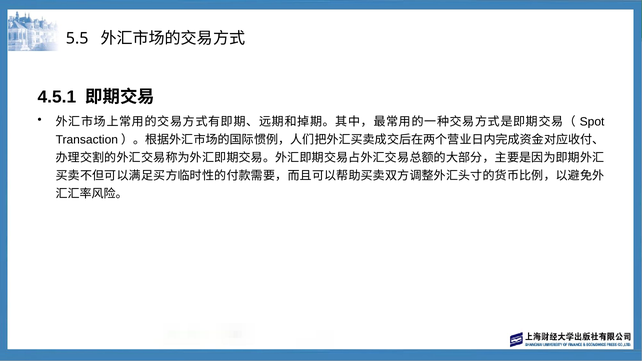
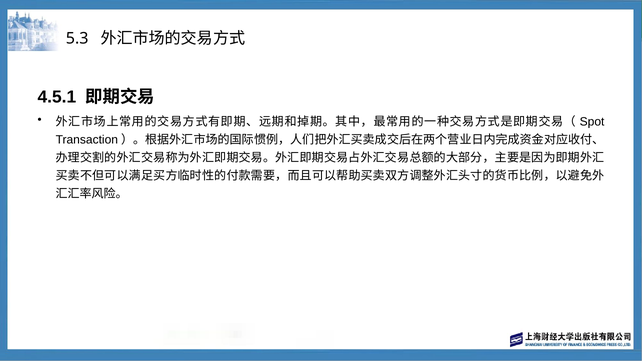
5.5: 5.5 -> 5.3
